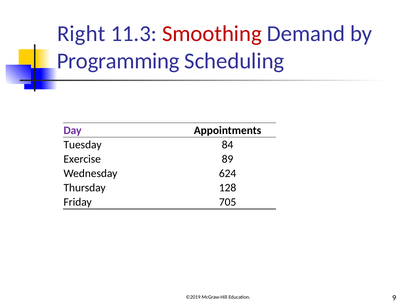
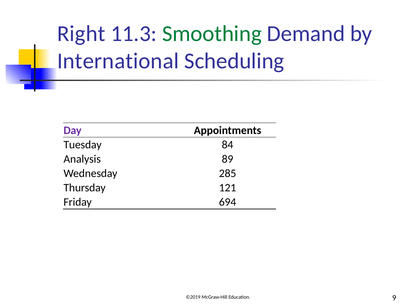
Smoothing colour: red -> green
Programming: Programming -> International
Exercise: Exercise -> Analysis
624: 624 -> 285
128: 128 -> 121
705: 705 -> 694
